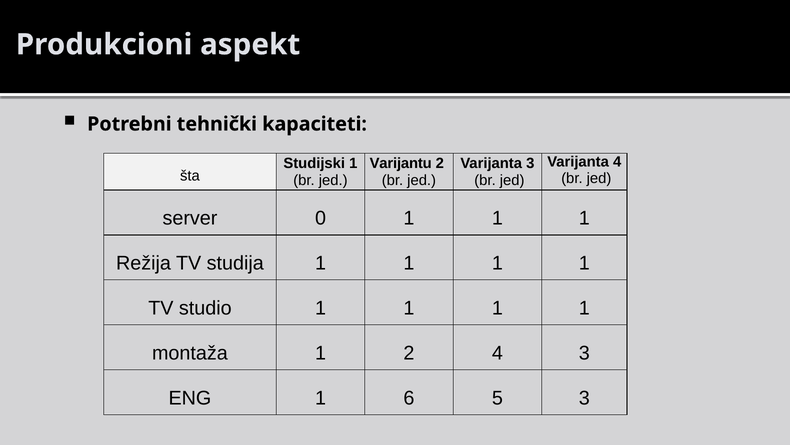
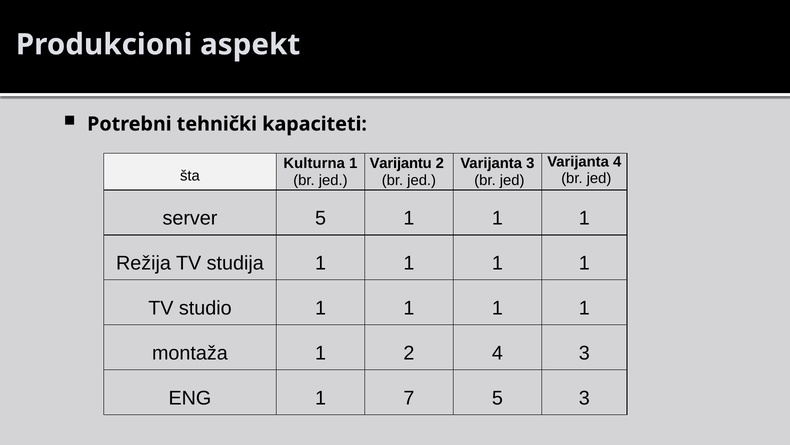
Studijski: Studijski -> Kulturna
server 0: 0 -> 5
6: 6 -> 7
